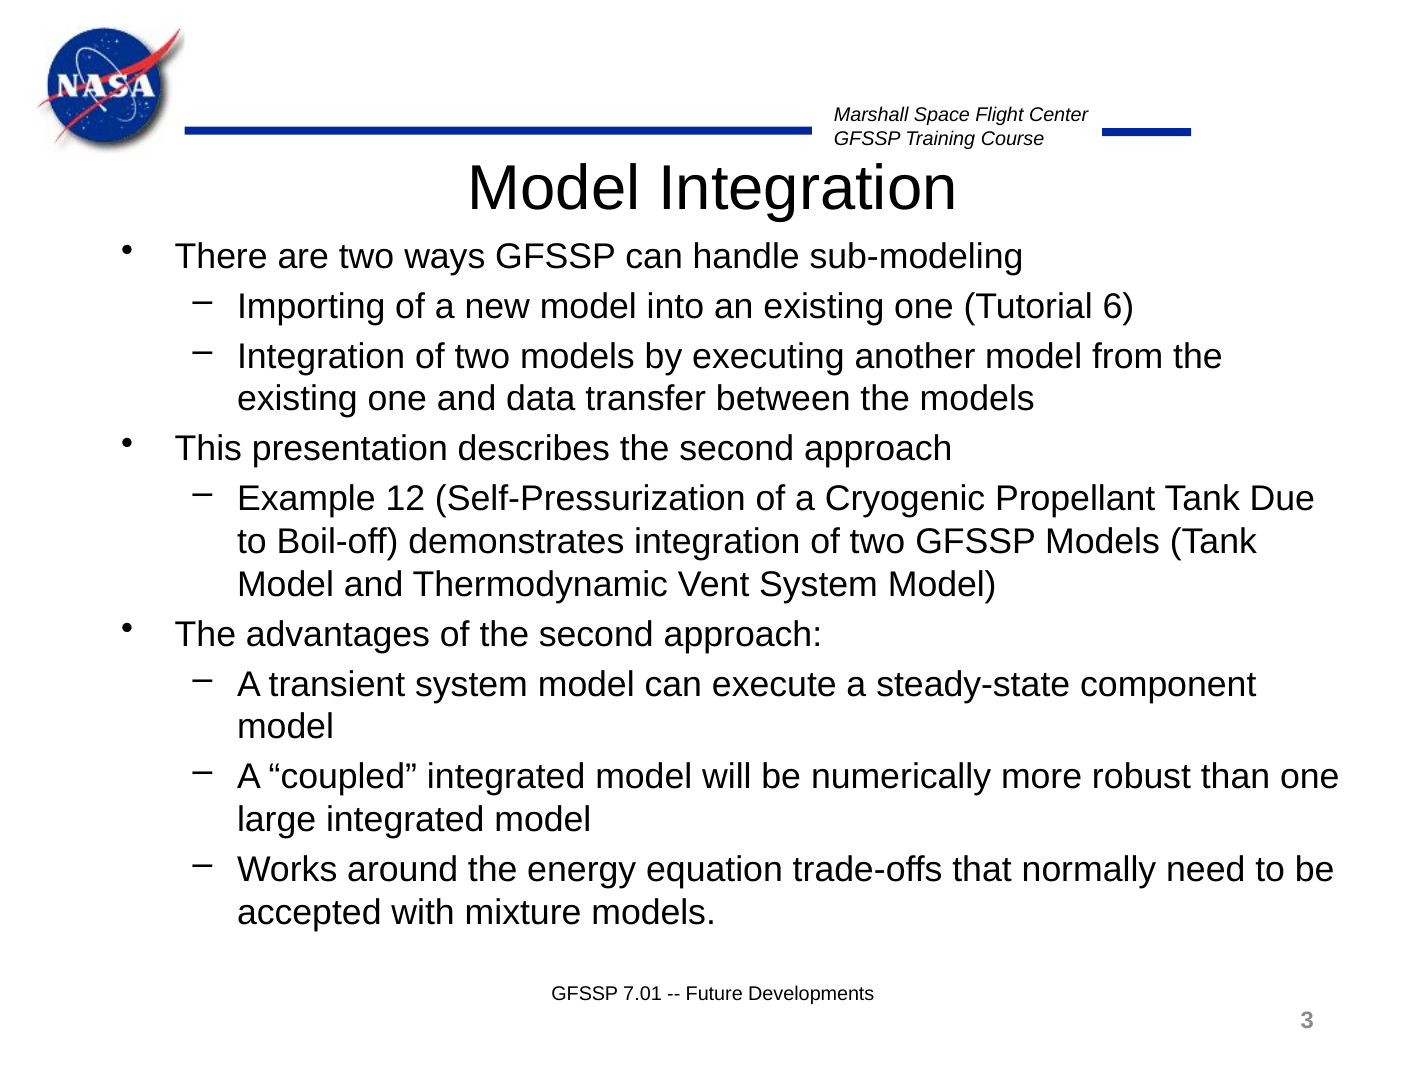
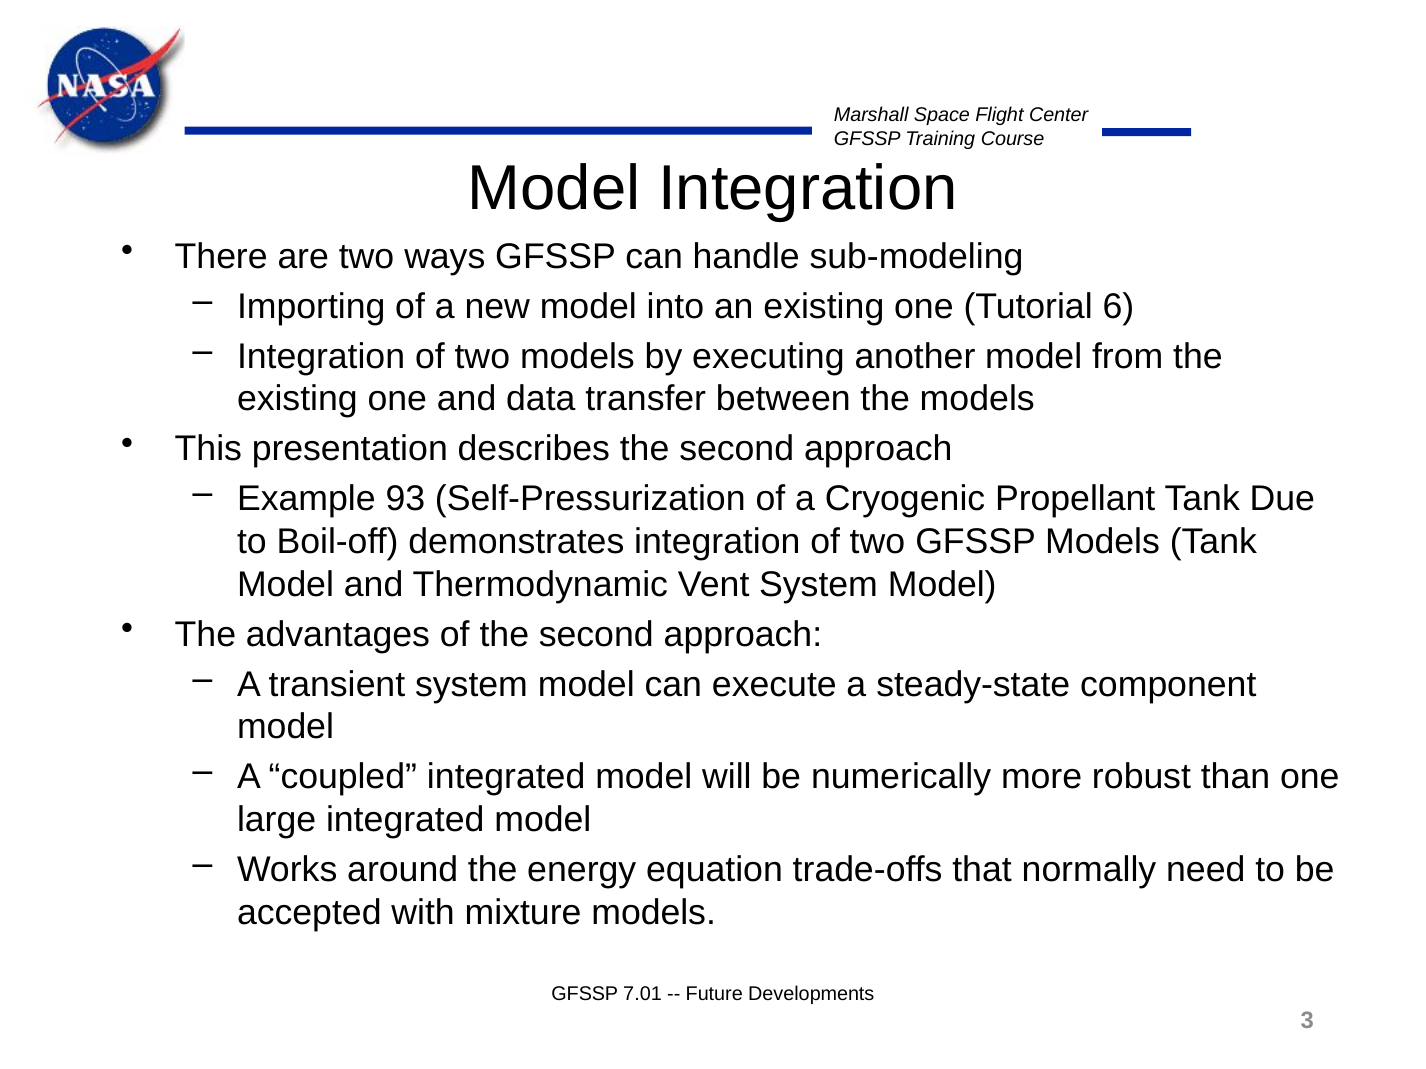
12: 12 -> 93
